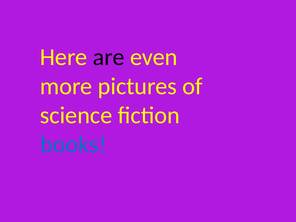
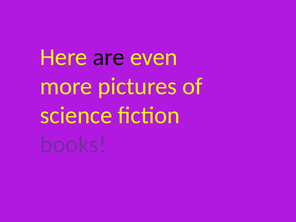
books colour: blue -> purple
